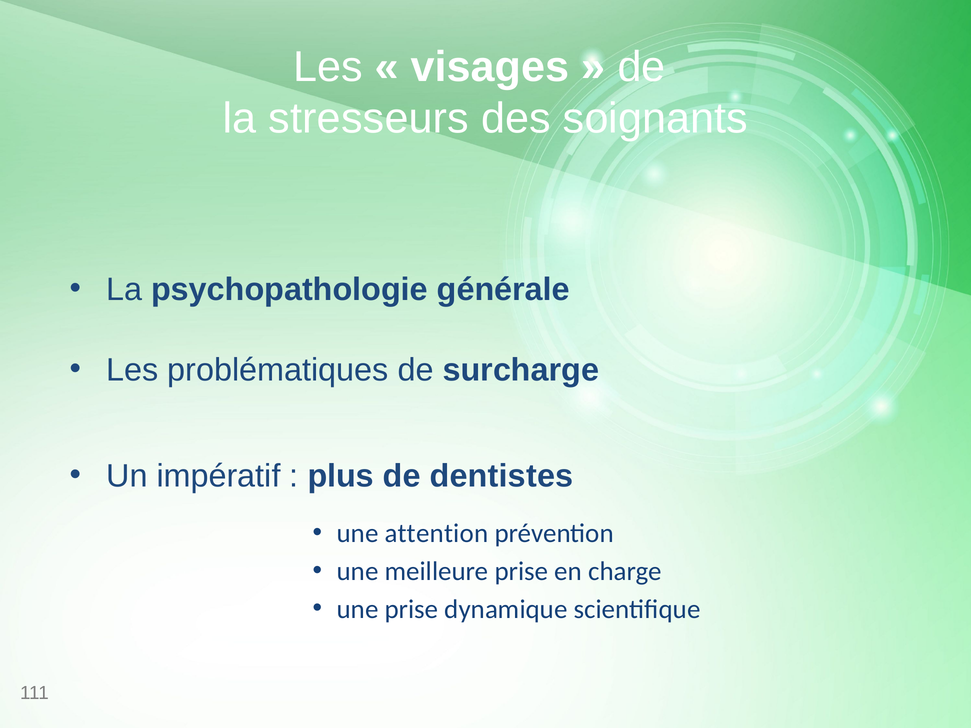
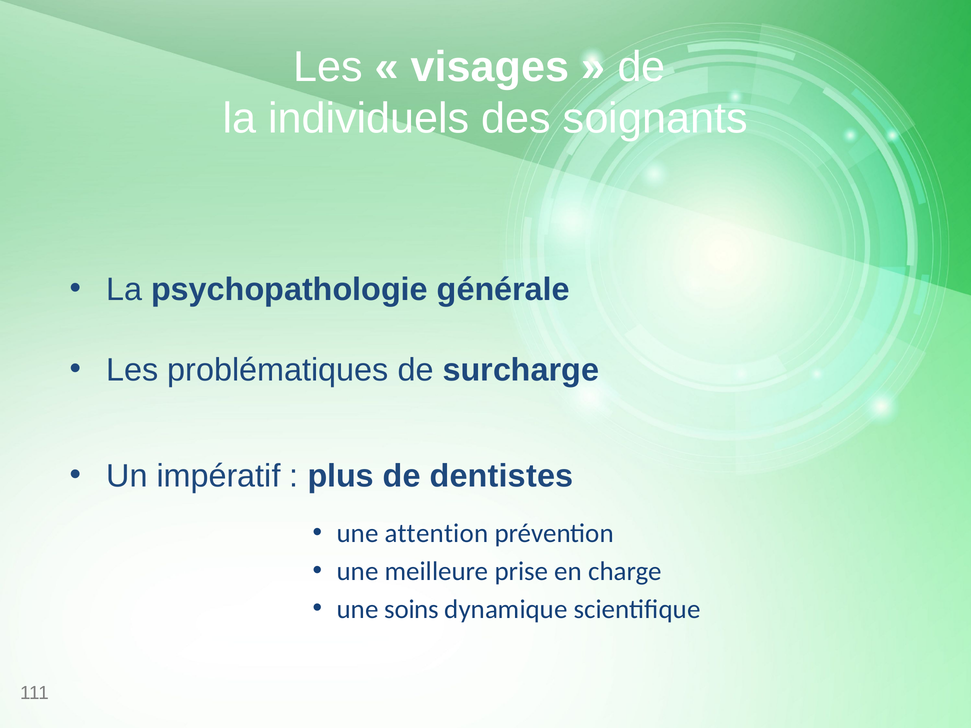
stresseurs: stresseurs -> individuels
une prise: prise -> soins
